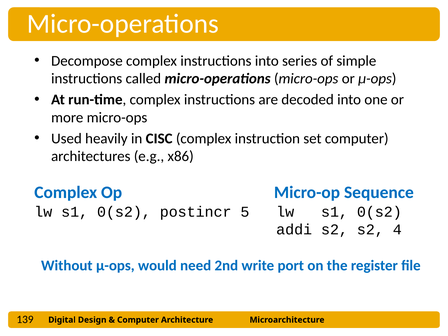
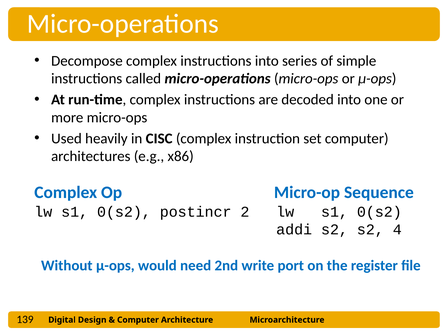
5: 5 -> 2
